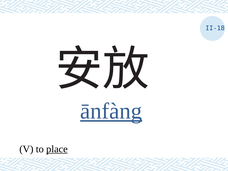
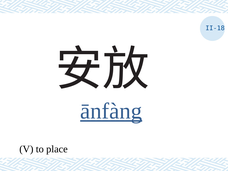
place underline: present -> none
